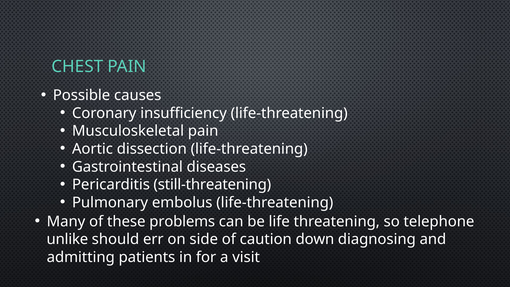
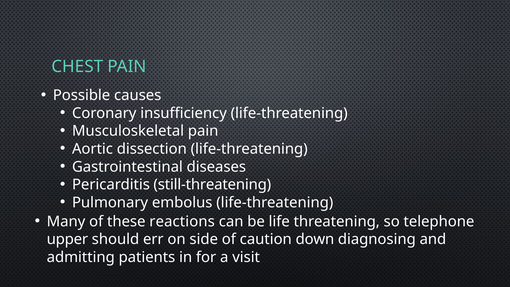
problems: problems -> reactions
unlike: unlike -> upper
